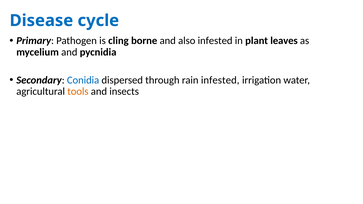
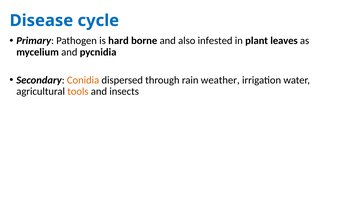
cling: cling -> hard
Conidia colour: blue -> orange
rain infested: infested -> weather
